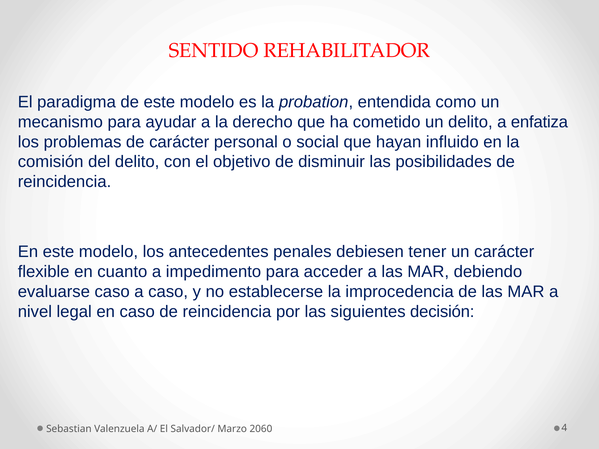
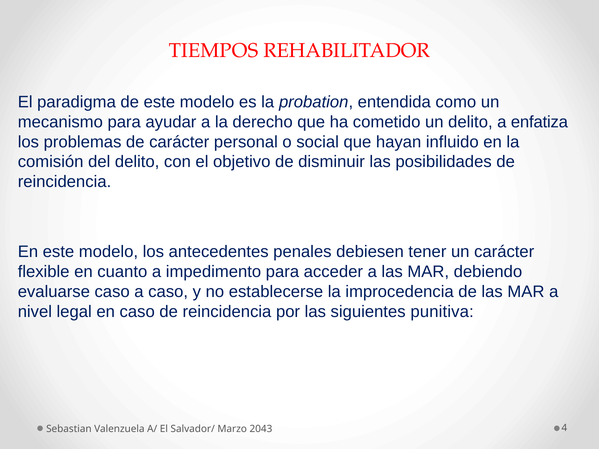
SENTIDO: SENTIDO -> TIEMPOS
decisión: decisión -> punitiva
2060: 2060 -> 2043
